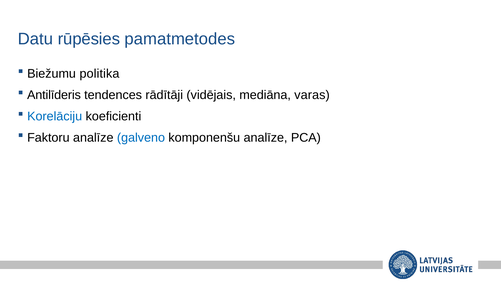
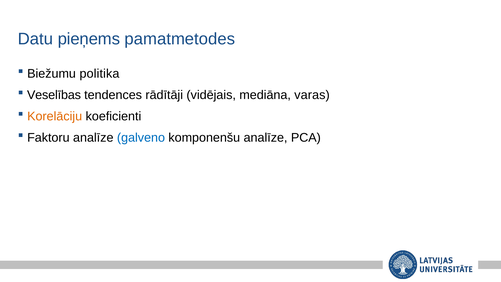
rūpēsies: rūpēsies -> pieņems
Antilīderis: Antilīderis -> Veselības
Korelāciju colour: blue -> orange
